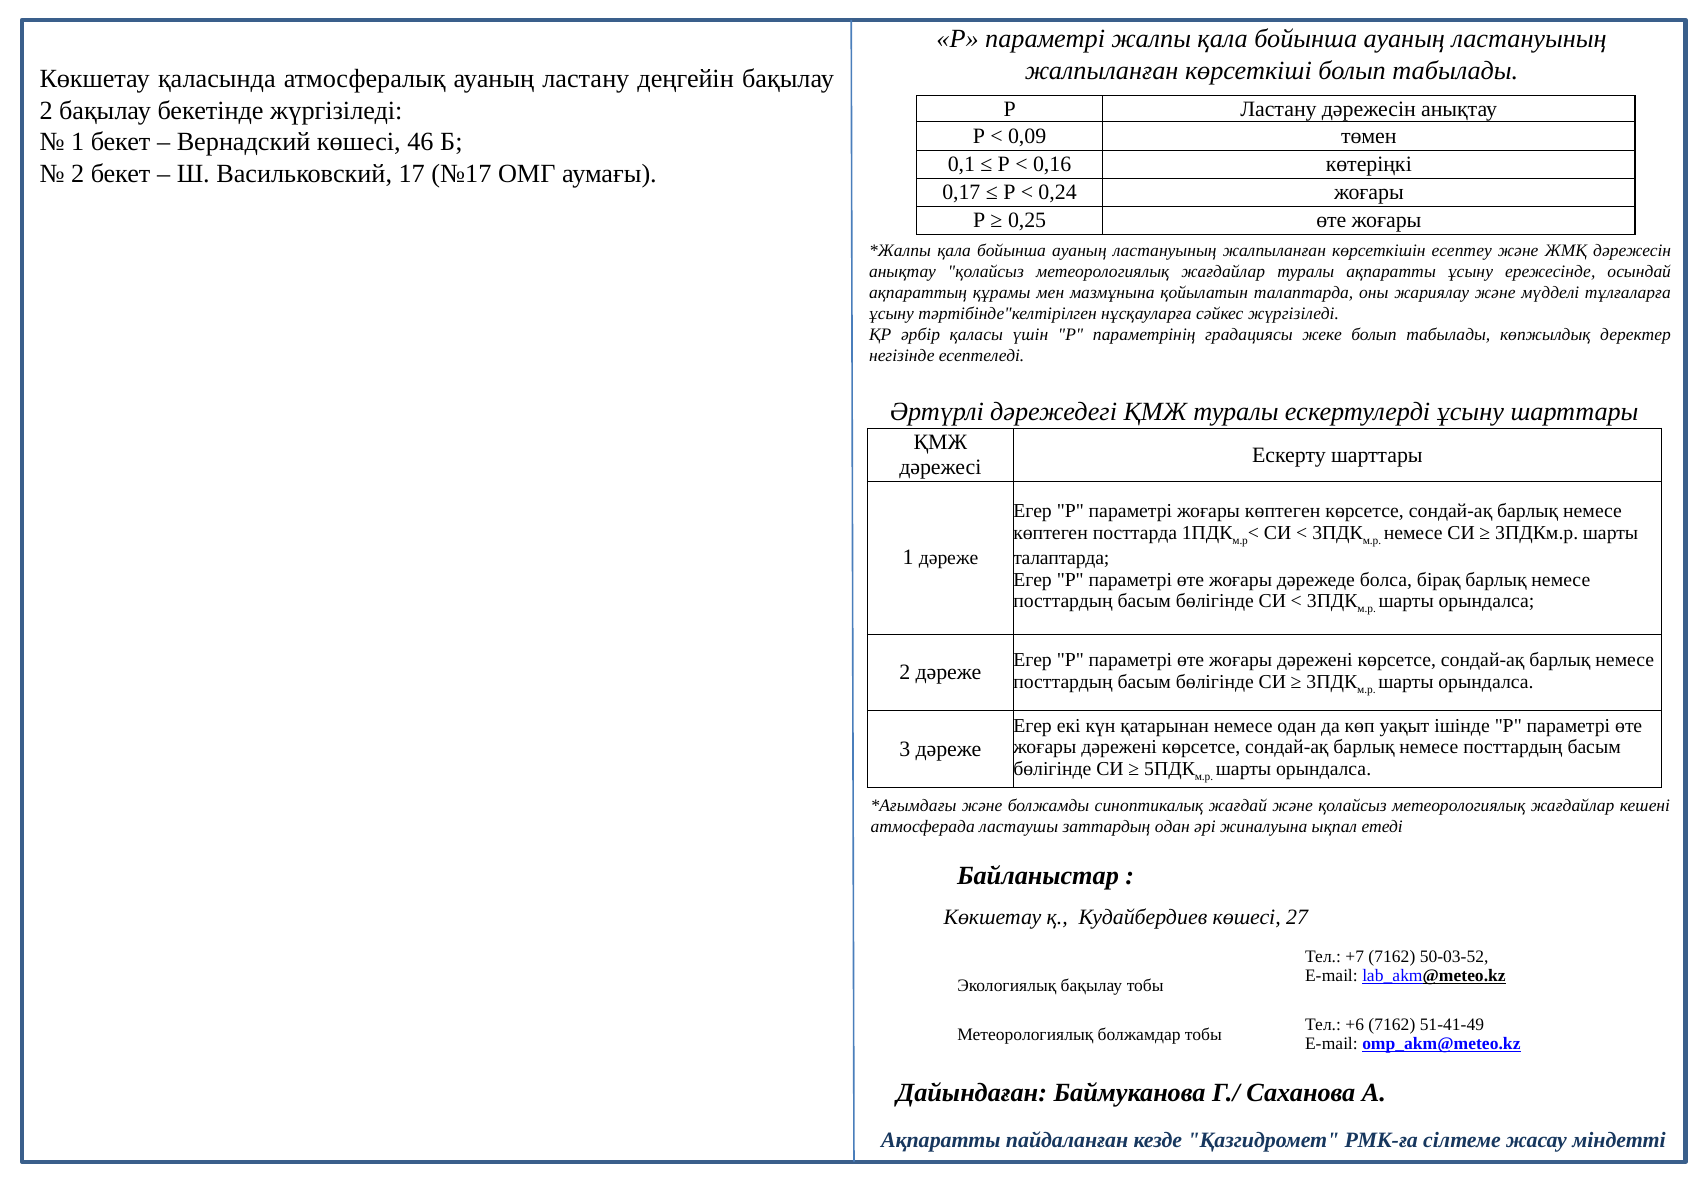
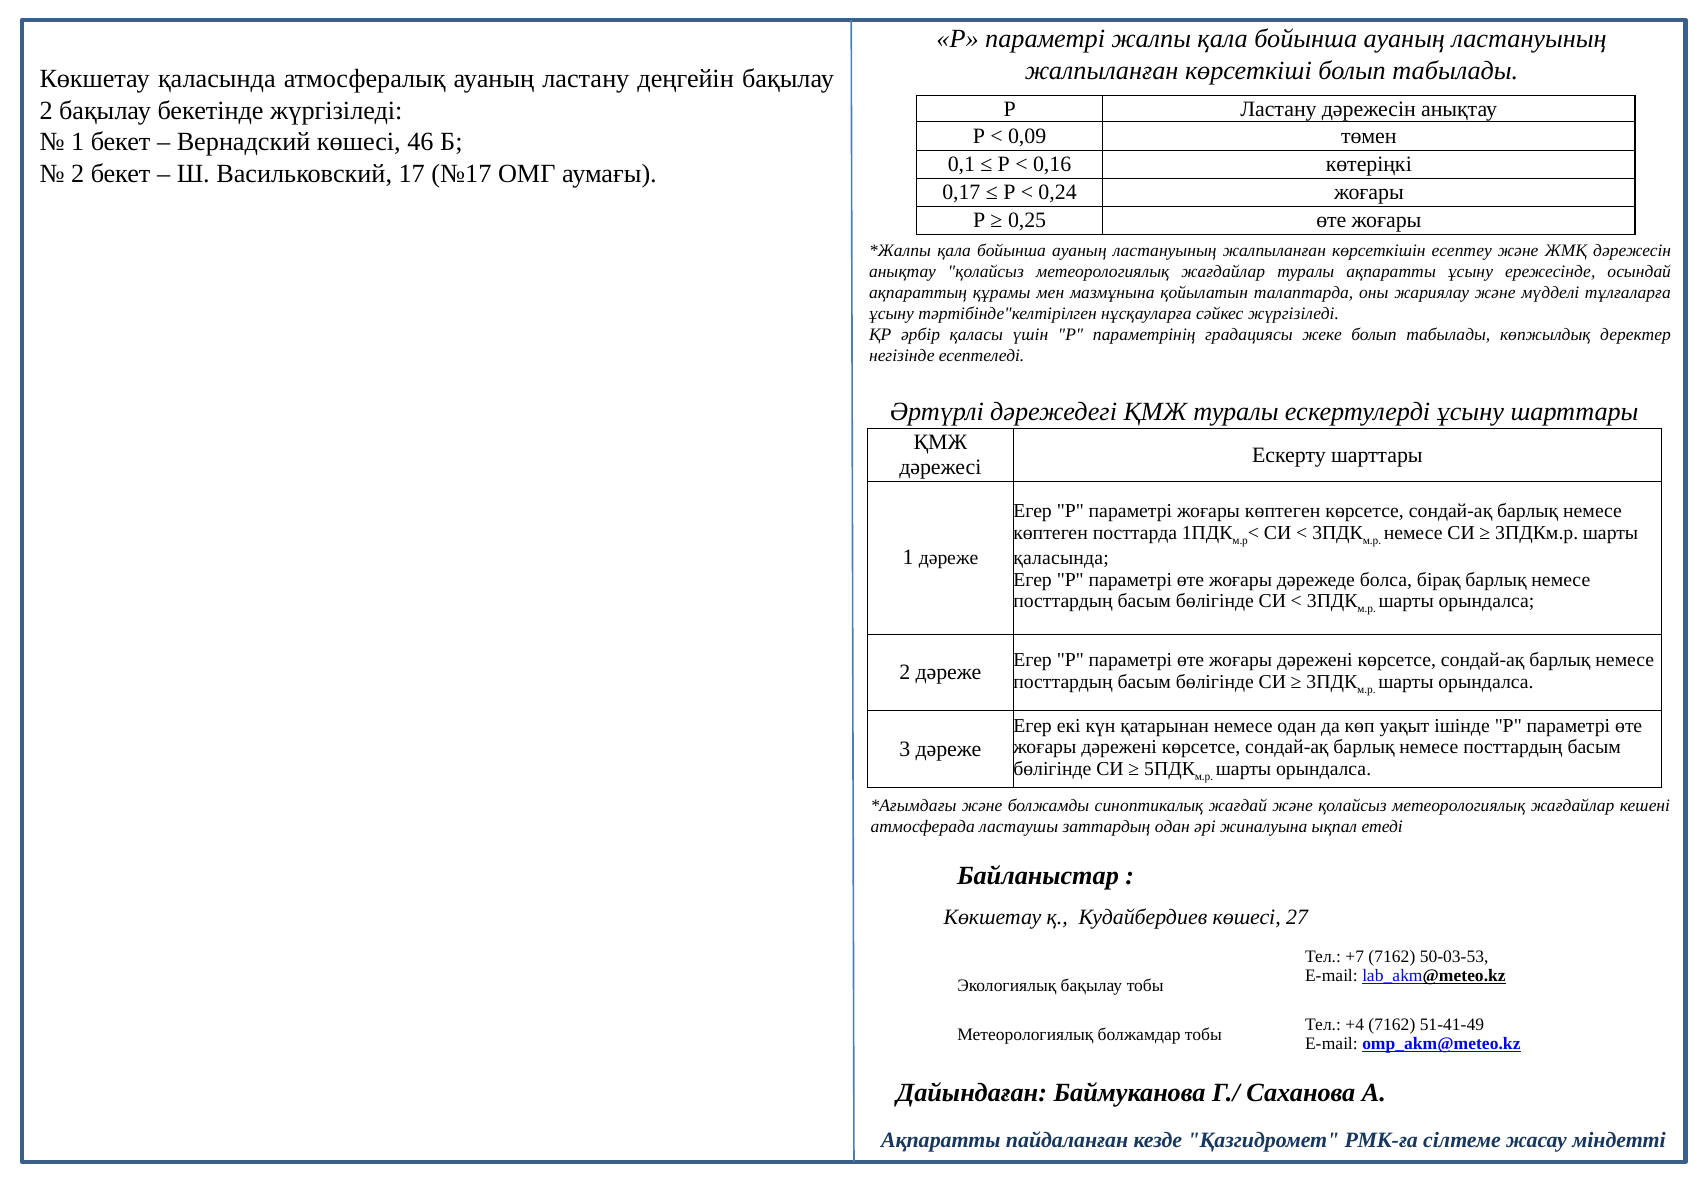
талаптарда at (1061, 558): талаптарда -> қаласында
50-03-52: 50-03-52 -> 50-03-53
+6: +6 -> +4
